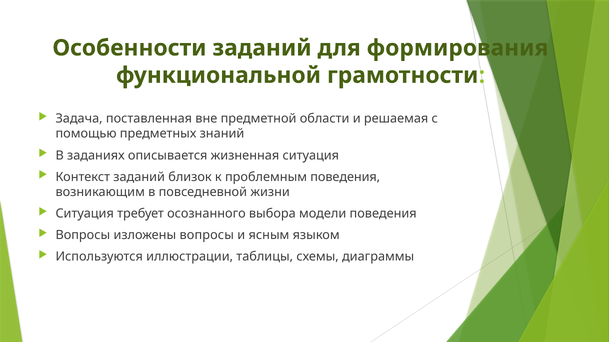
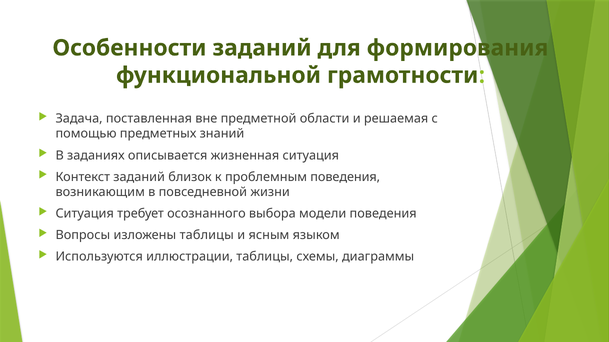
изложены вопросы: вопросы -> таблицы
